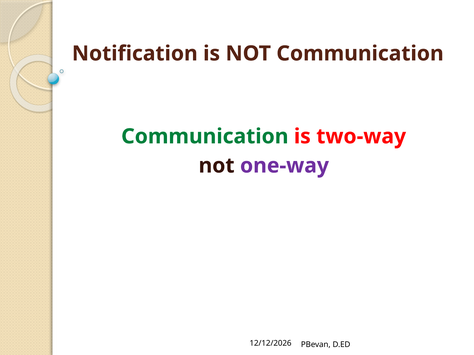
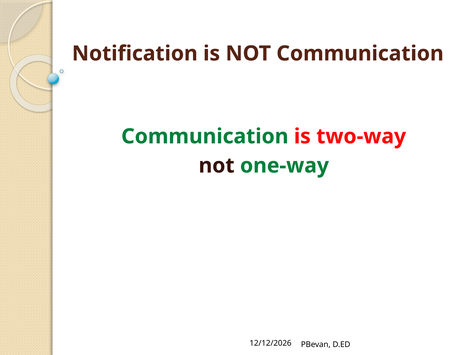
one-way colour: purple -> green
